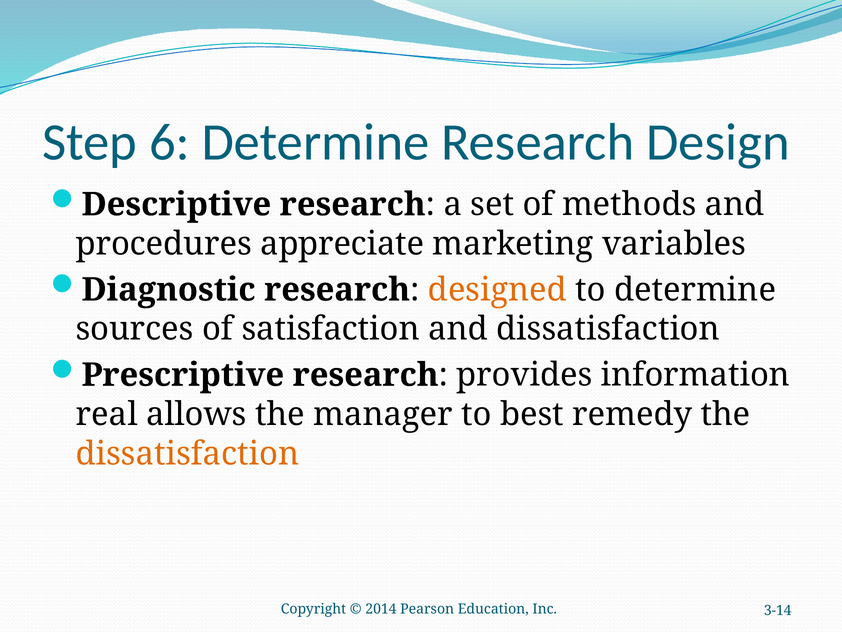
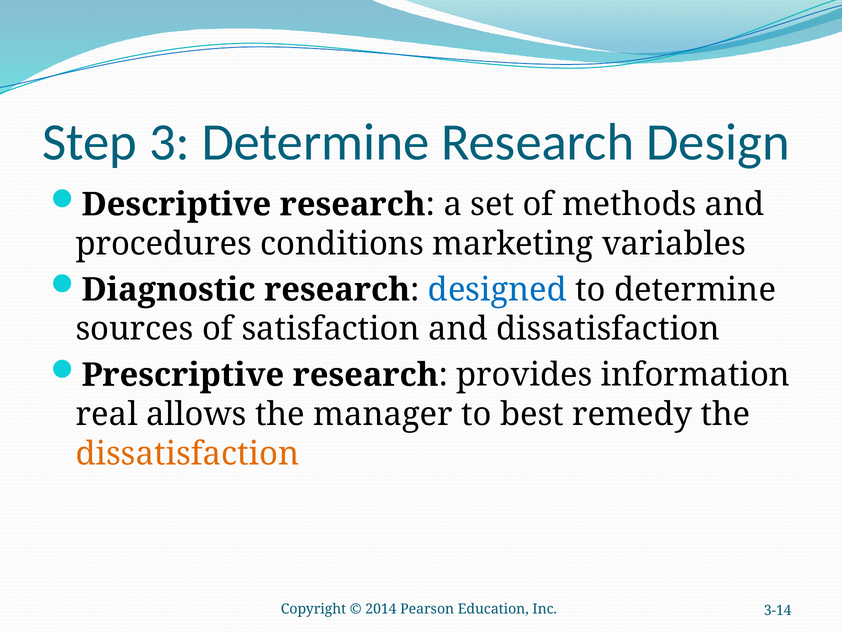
6: 6 -> 3
appreciate: appreciate -> conditions
designed colour: orange -> blue
